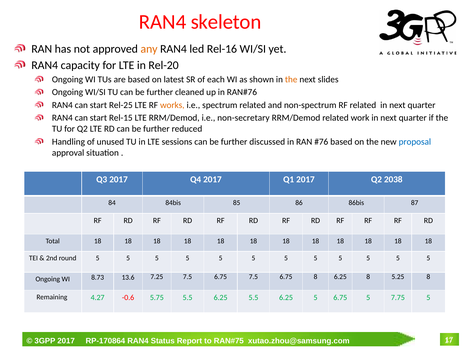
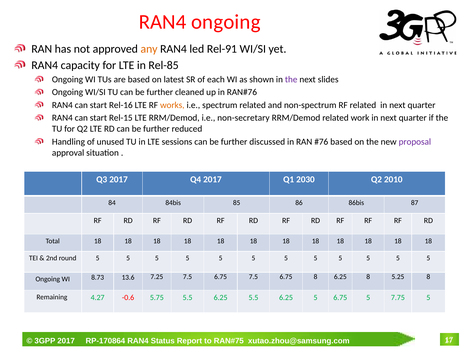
RAN4 skeleton: skeleton -> ongoing
Rel-16: Rel-16 -> Rel-91
Rel-20: Rel-20 -> Rel-85
the at (291, 79) colour: orange -> purple
Rel-25: Rel-25 -> Rel-16
proposal colour: blue -> purple
Q1 2017: 2017 -> 2030
2038: 2038 -> 2010
